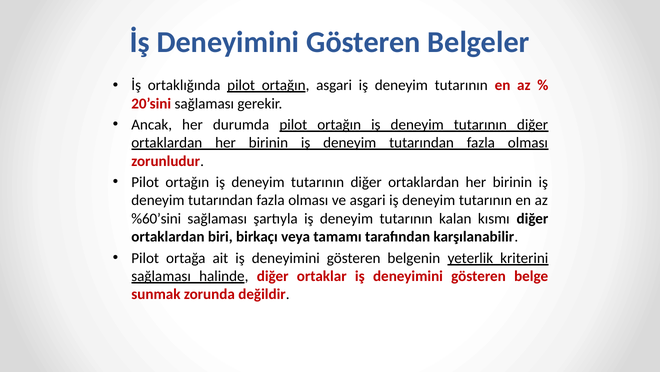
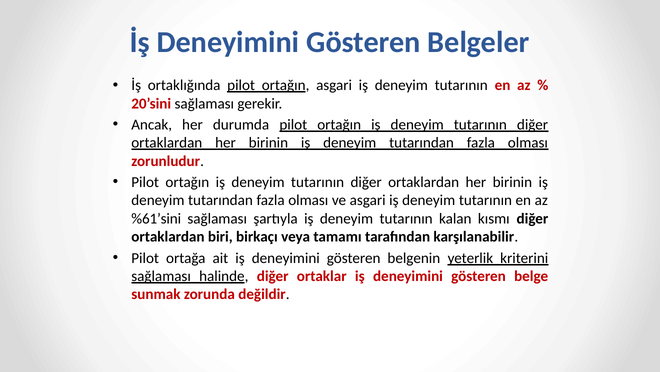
%60’sini: %60’sini -> %61’sini
